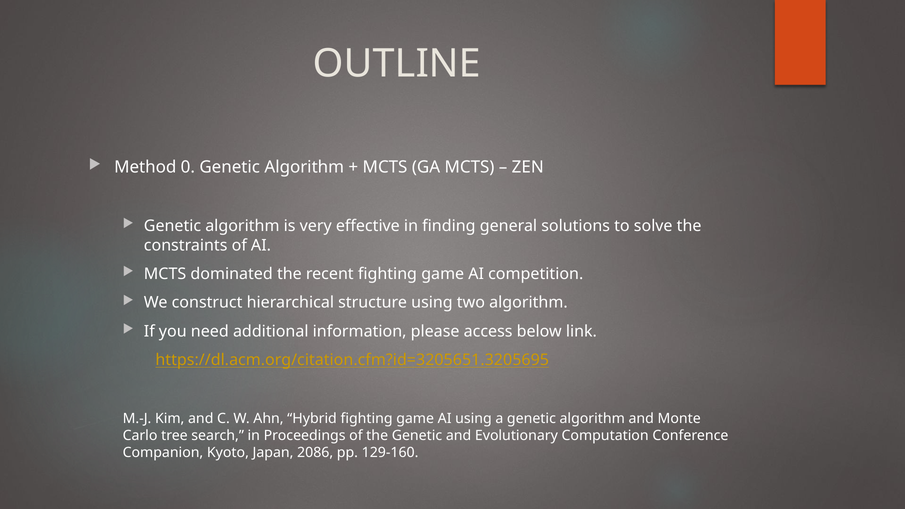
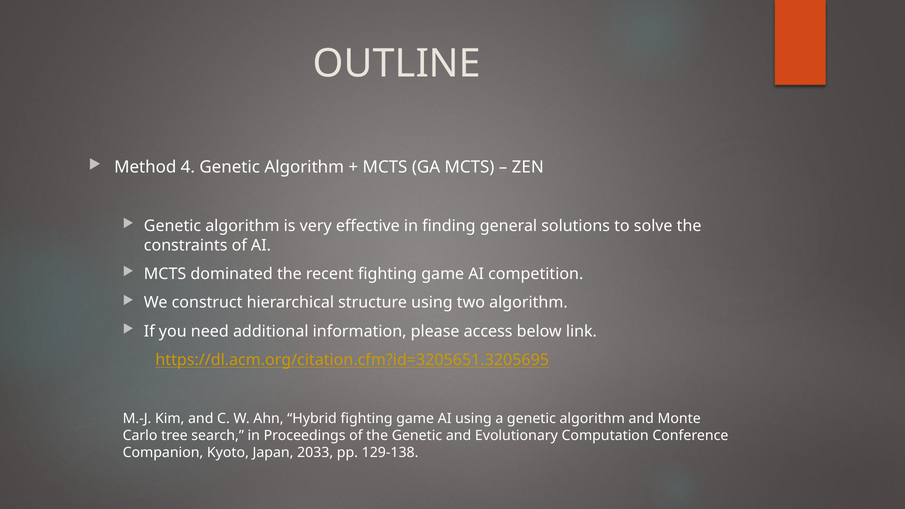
0: 0 -> 4
2086: 2086 -> 2033
129-160: 129-160 -> 129-138
